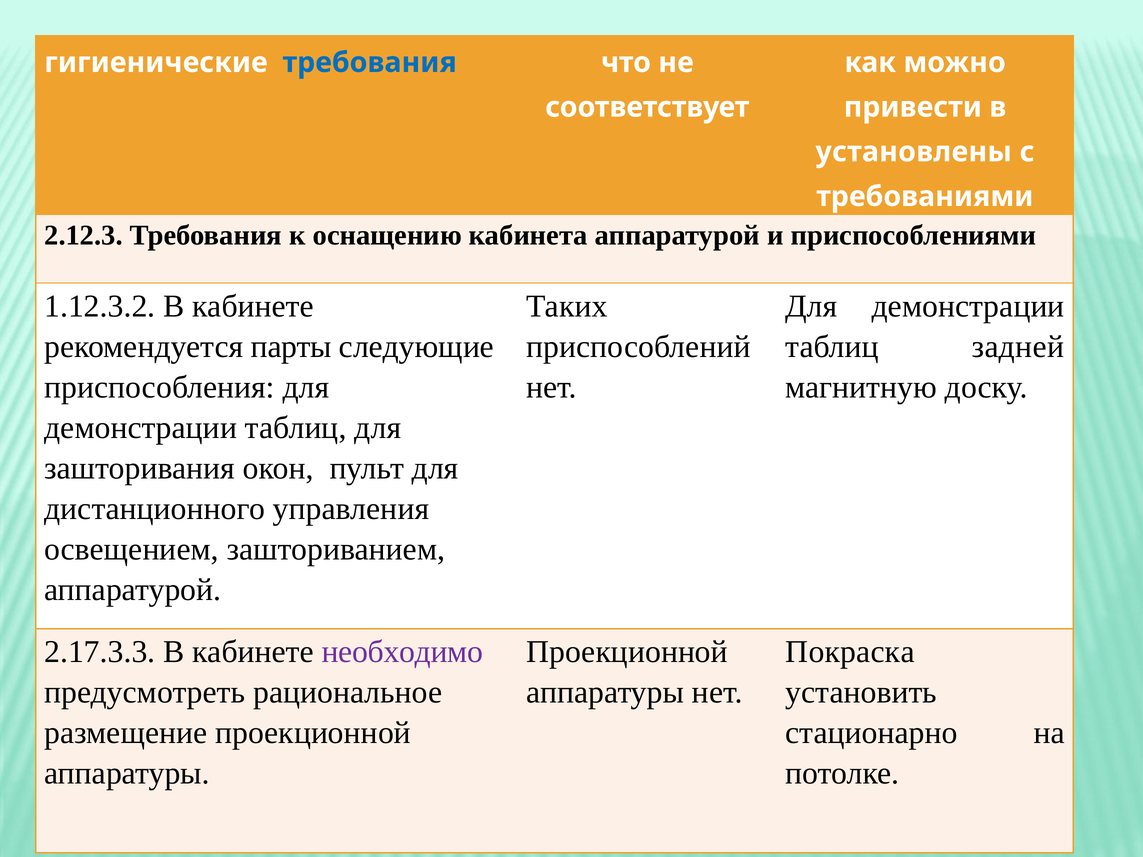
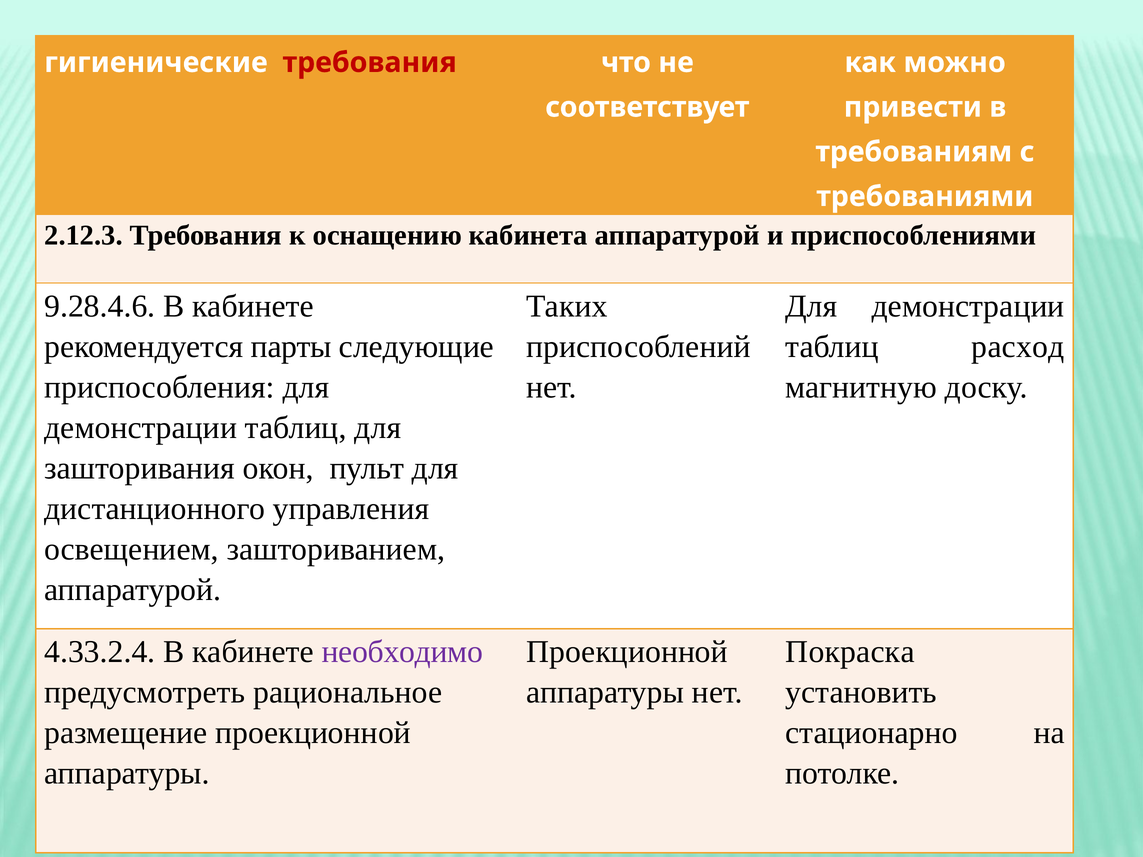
требования at (370, 63) colour: blue -> red
установлены: установлены -> требованиям
1.12.3.2: 1.12.3.2 -> 9.28.4.6
задней: задней -> расход
2.17.3.3: 2.17.3.3 -> 4.33.2.4
